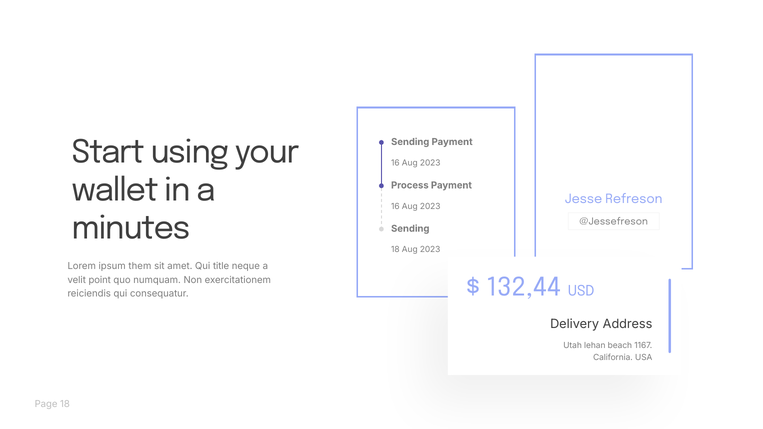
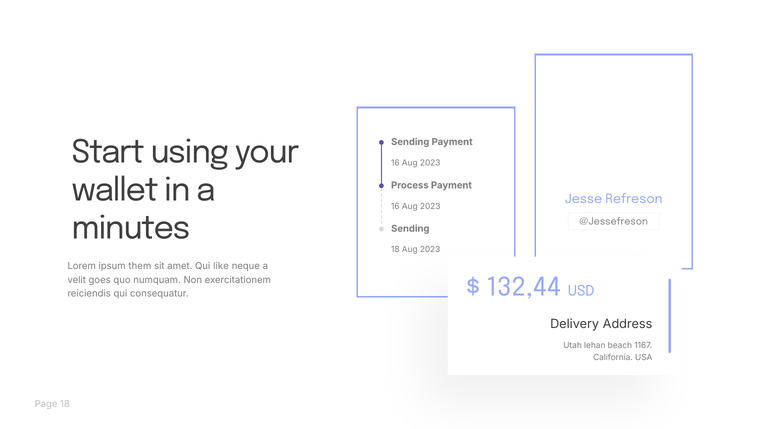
title: title -> like
point: point -> goes
